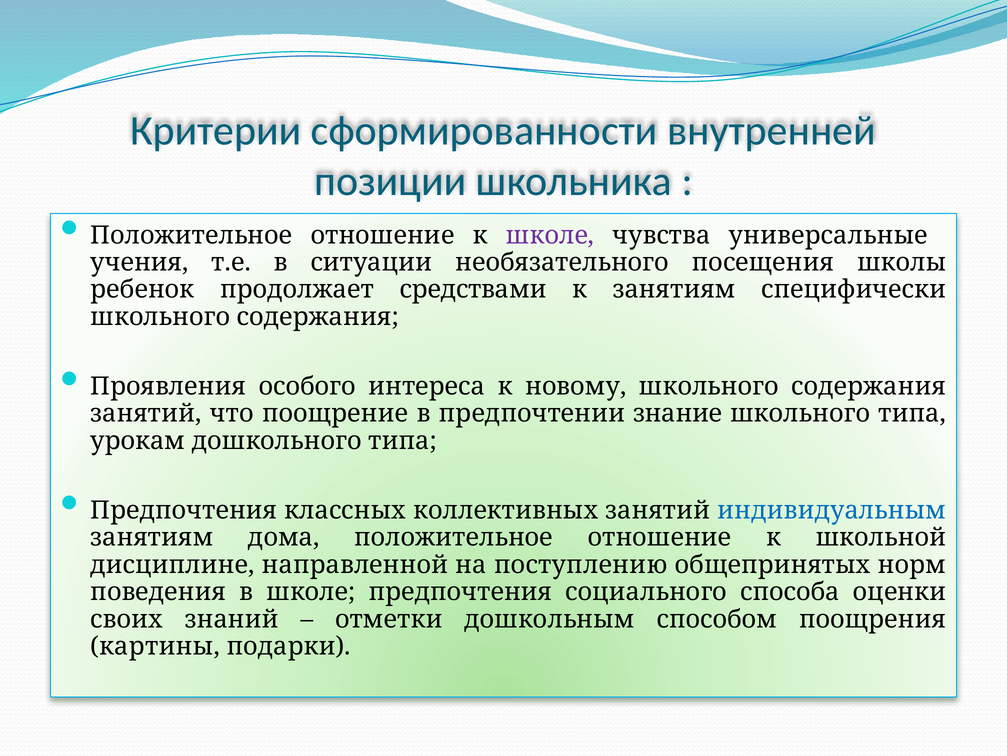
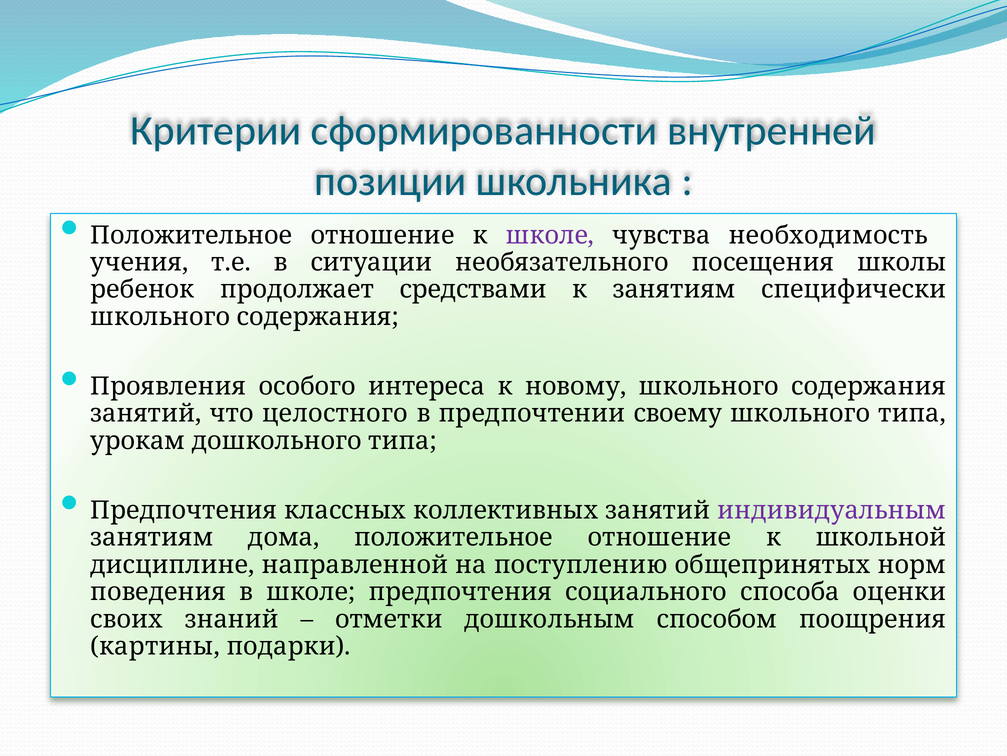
универсальные: универсальные -> необходимость
поощрение: поощрение -> целостного
знание: знание -> своему
индивидуальным colour: blue -> purple
